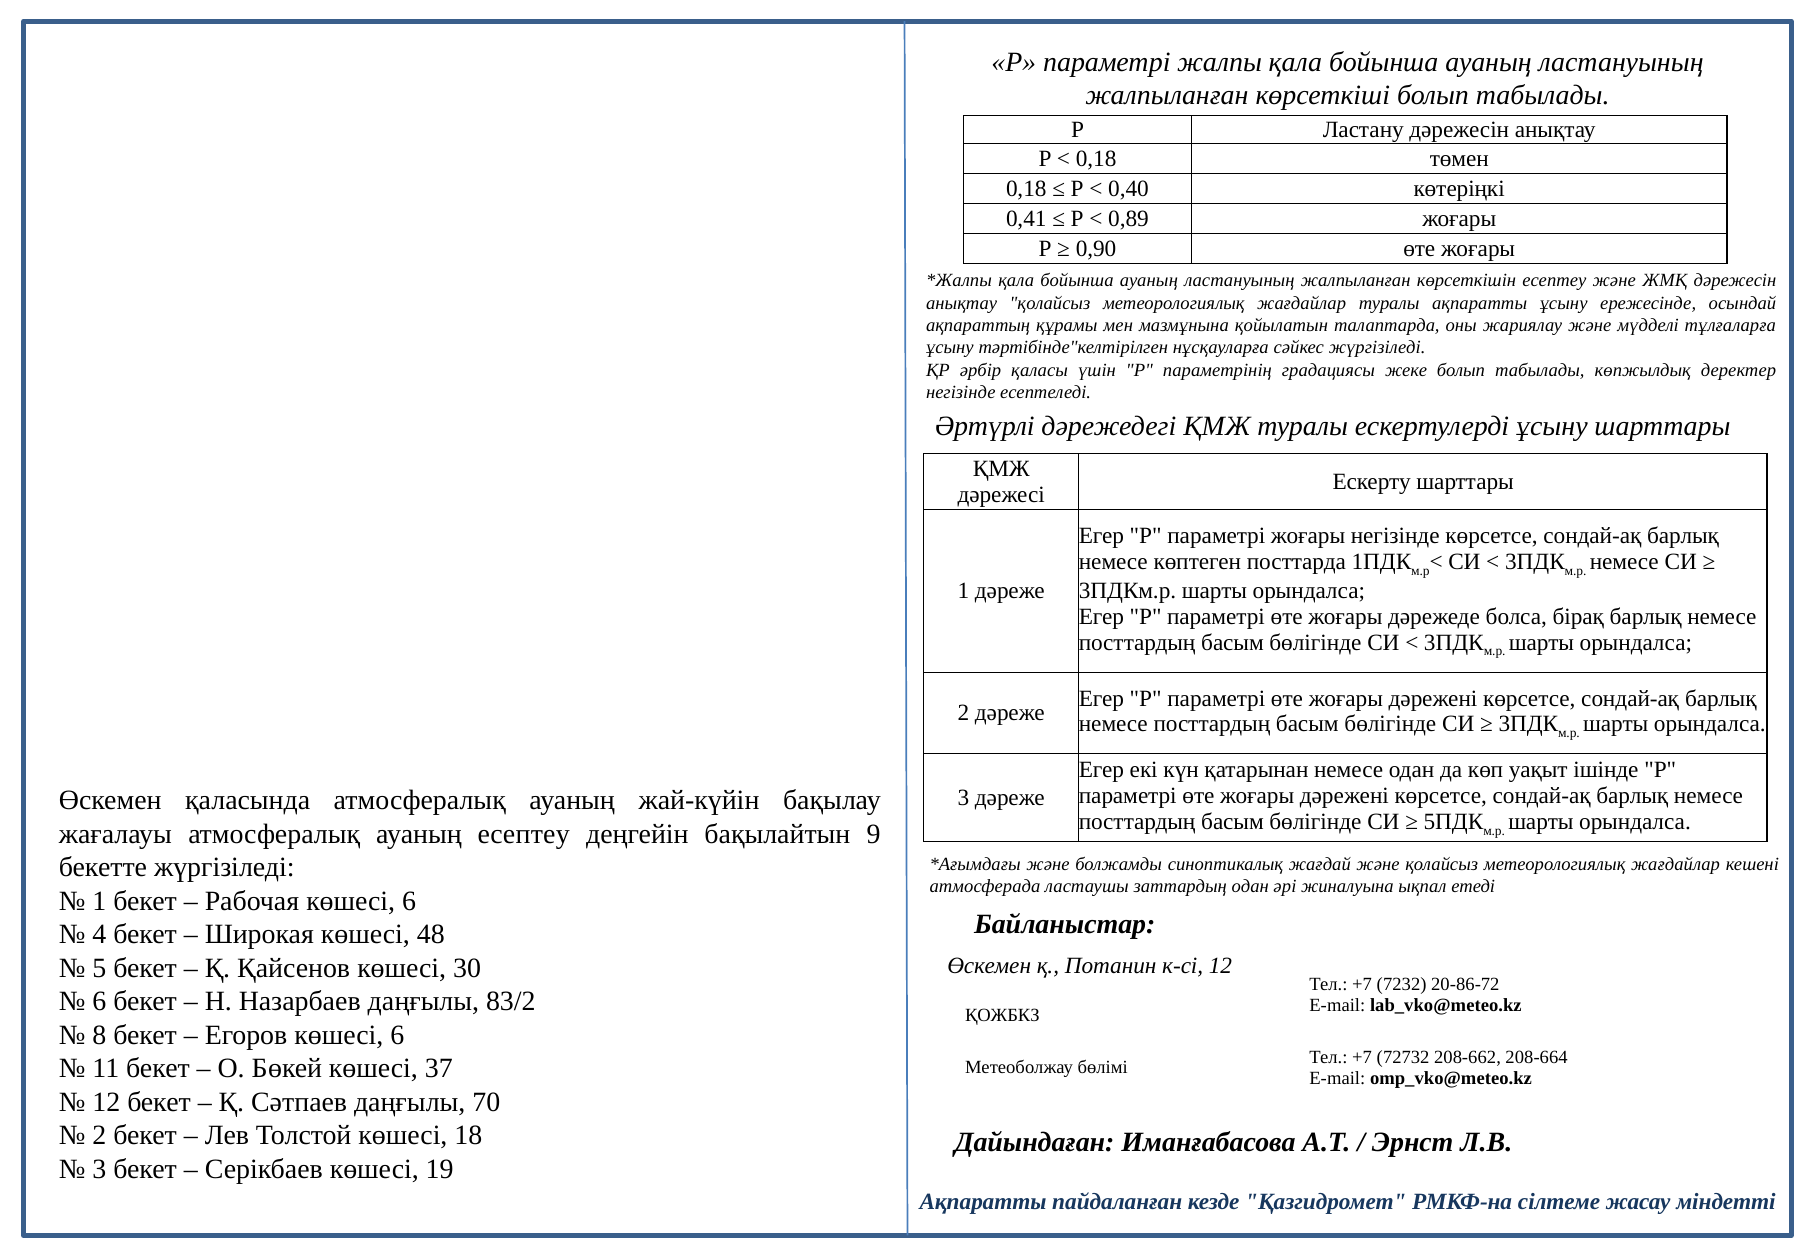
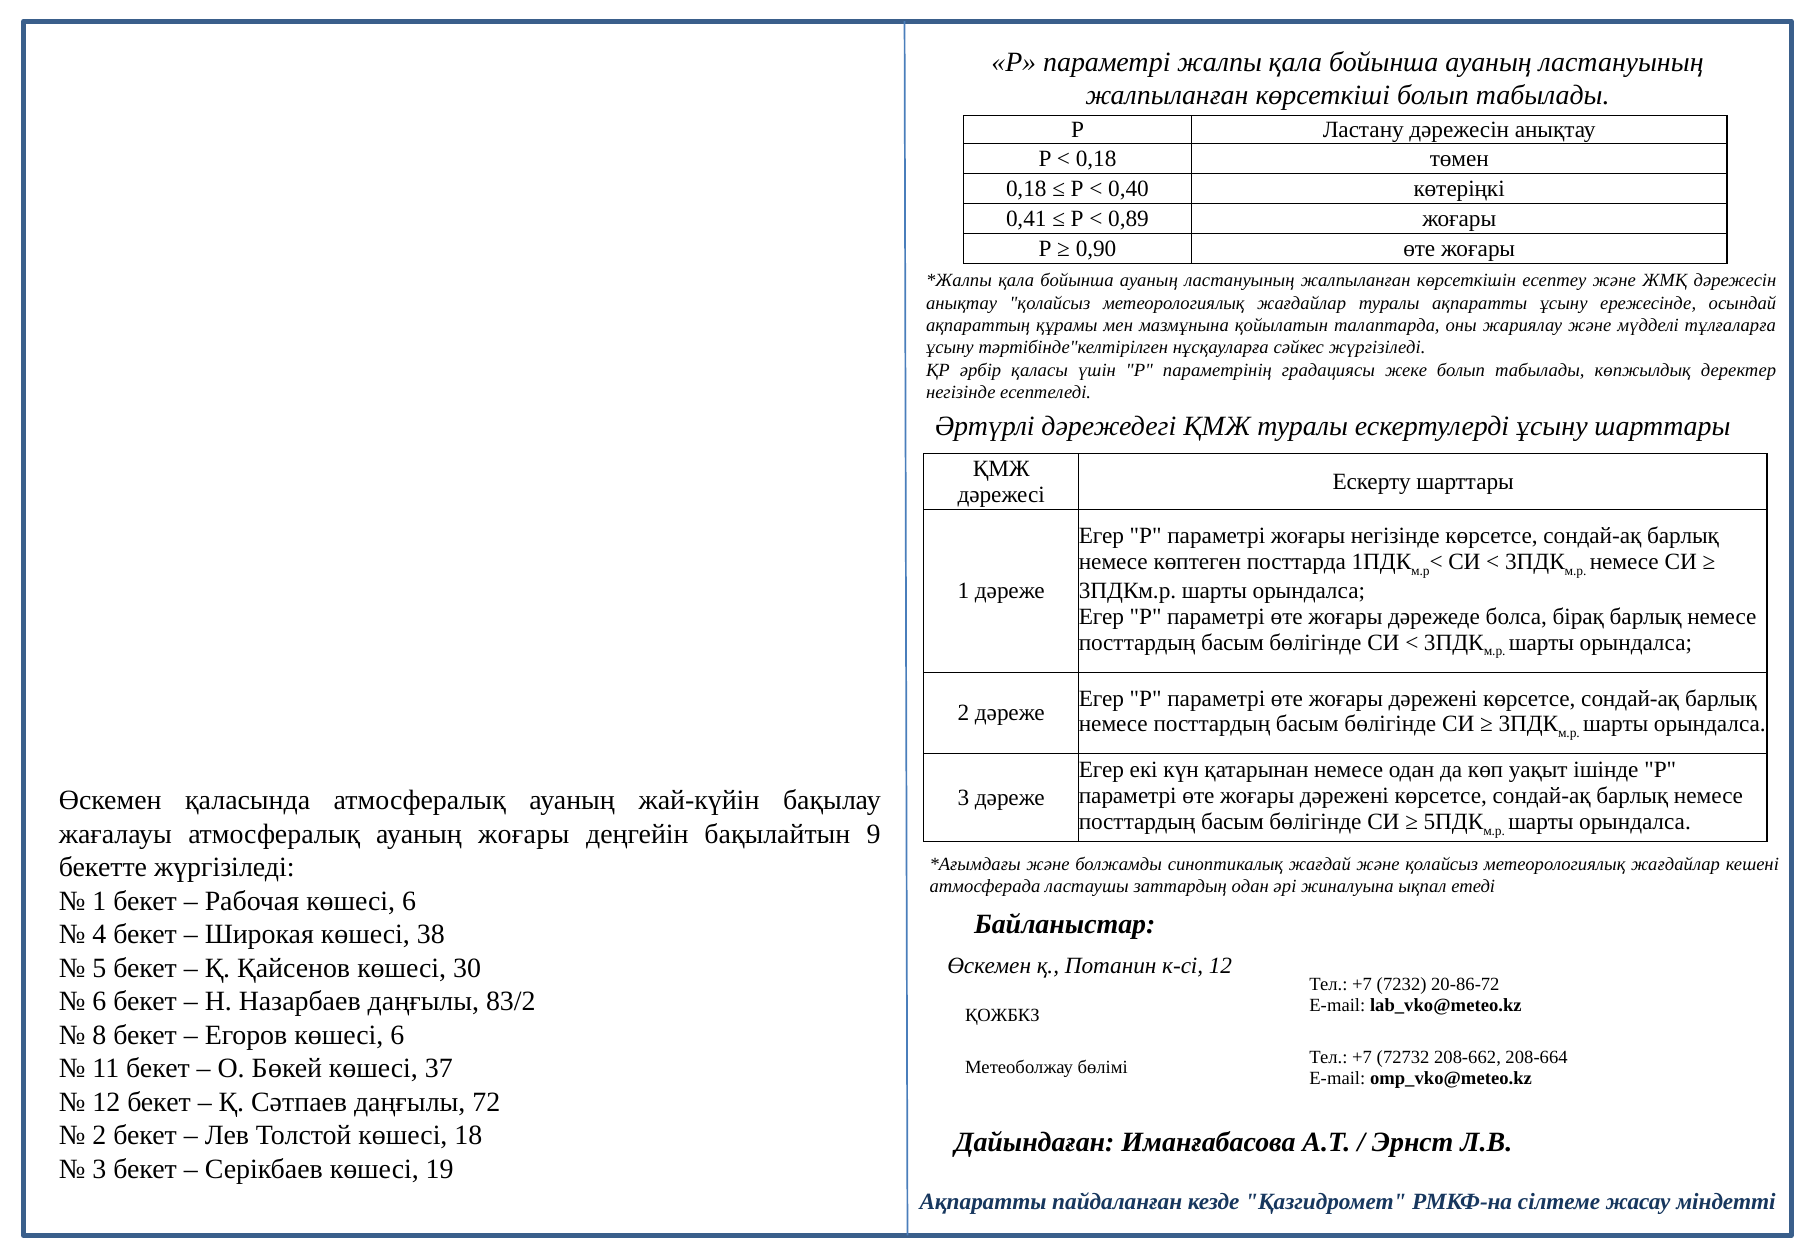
ауаның есептеу: есептеу -> жоғары
48: 48 -> 38
70: 70 -> 72
